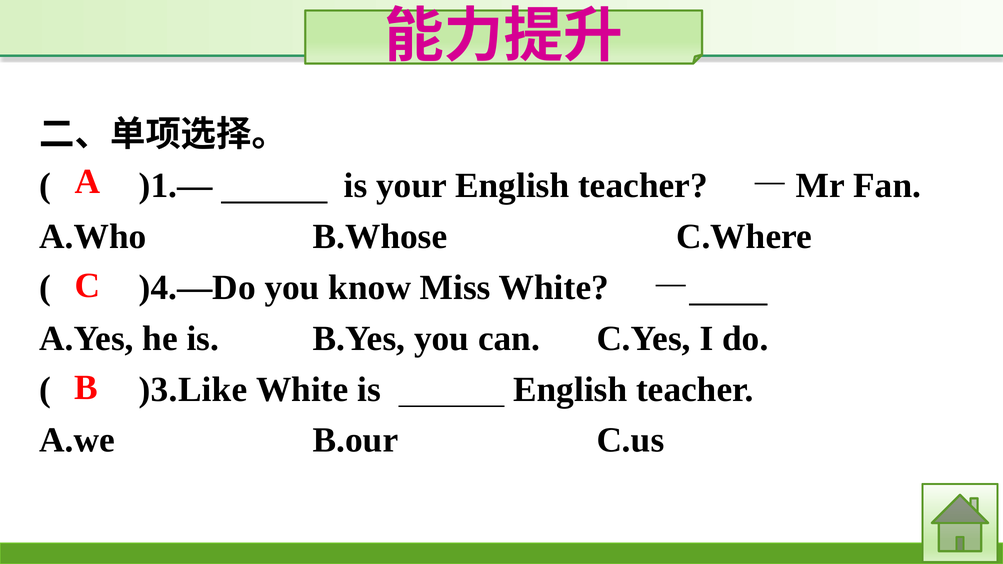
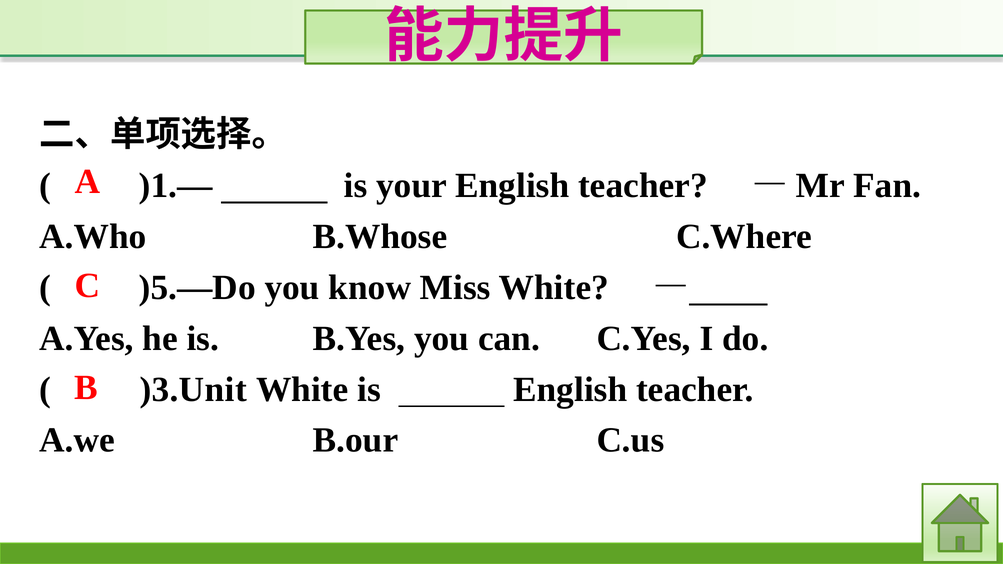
)4.—Do: )4.—Do -> )5.—Do
)3.Like: )3.Like -> )3.Unit
